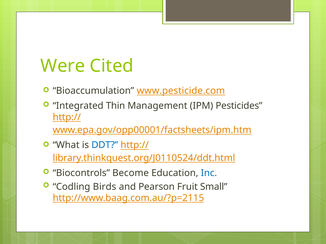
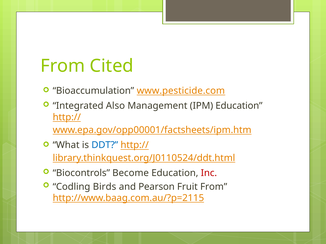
Were at (63, 66): Were -> From
Thin: Thin -> Also
IPM Pesticides: Pesticides -> Education
Inc colour: blue -> red
Fruit Small: Small -> From
